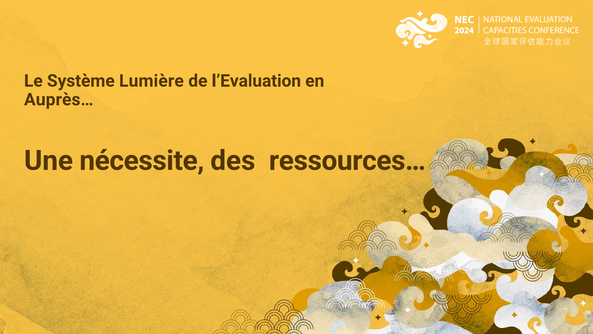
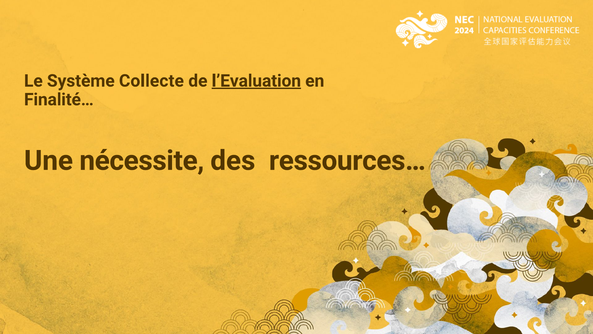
Lumière: Lumière -> Collecte
l’Evaluation underline: none -> present
Auprès…: Auprès… -> Finalité…
